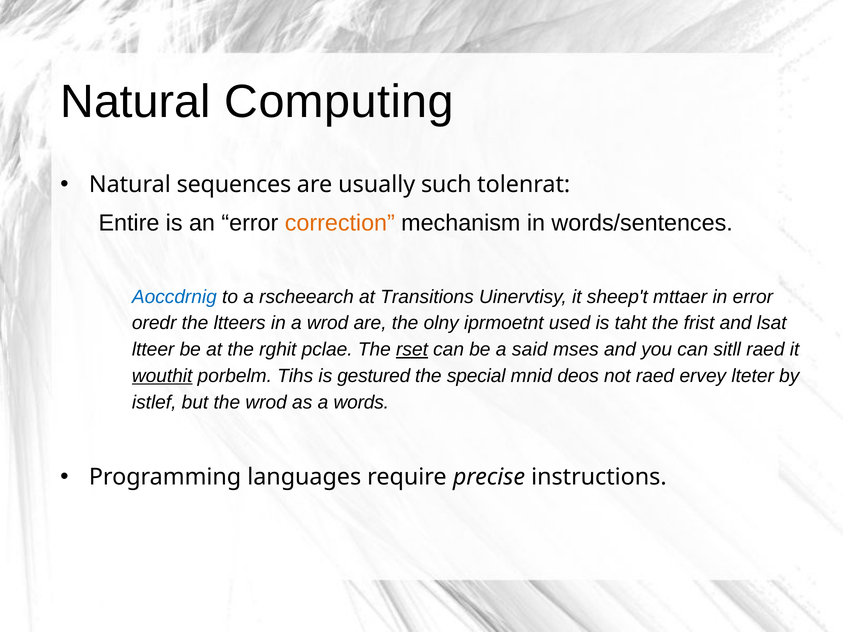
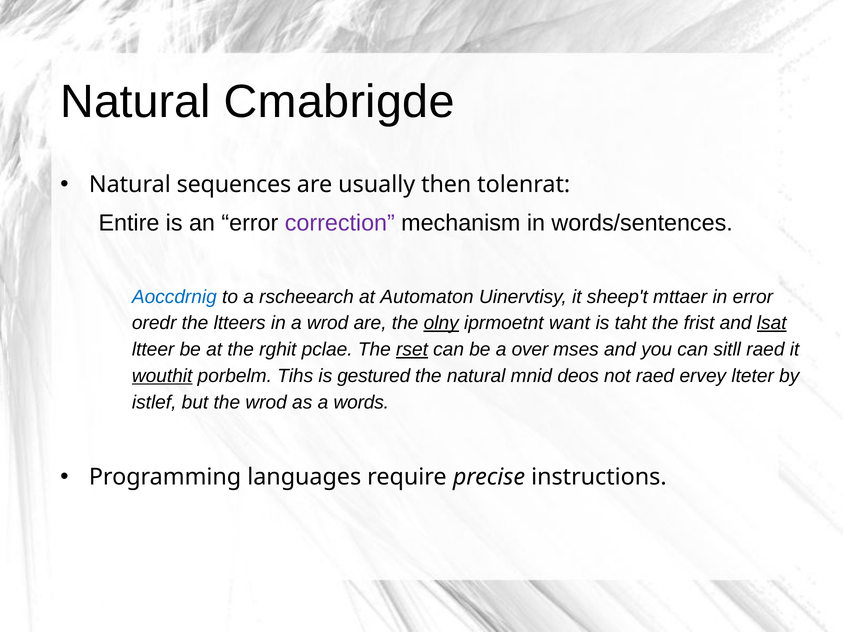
Computing: Computing -> Cmabrigde
such: such -> then
correction colour: orange -> purple
Transitions: Transitions -> Automaton
olny underline: none -> present
used: used -> want
lsat underline: none -> present
said: said -> over
the special: special -> natural
